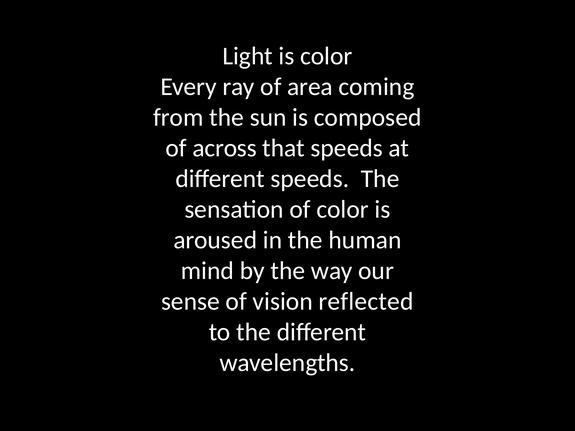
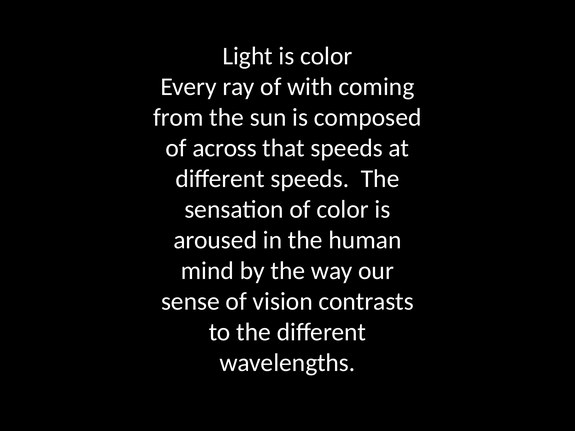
area: area -> with
reflected: reflected -> contrasts
